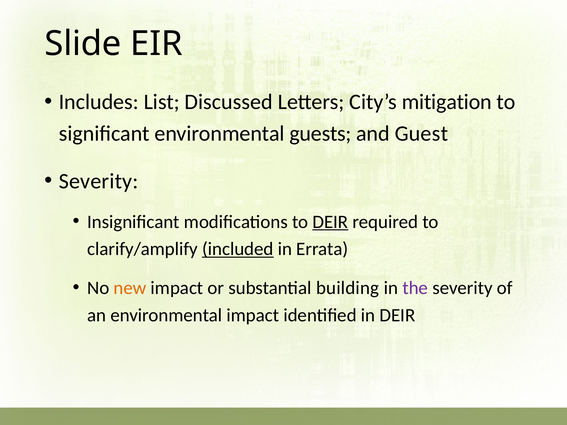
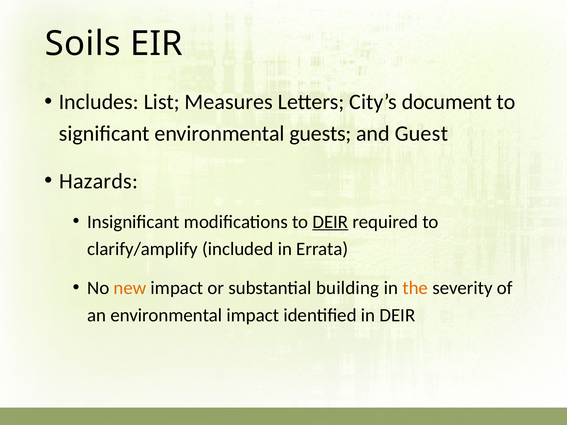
Slide: Slide -> Soils
Discussed: Discussed -> Measures
mitigation: mitigation -> document
Severity at (99, 181): Severity -> Hazards
included underline: present -> none
the colour: purple -> orange
